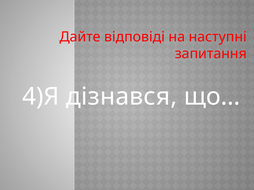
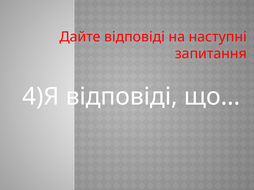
4)Я дізнався: дізнався -> відповіді
